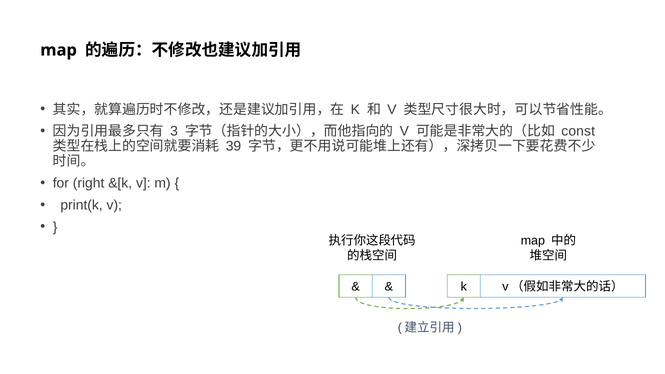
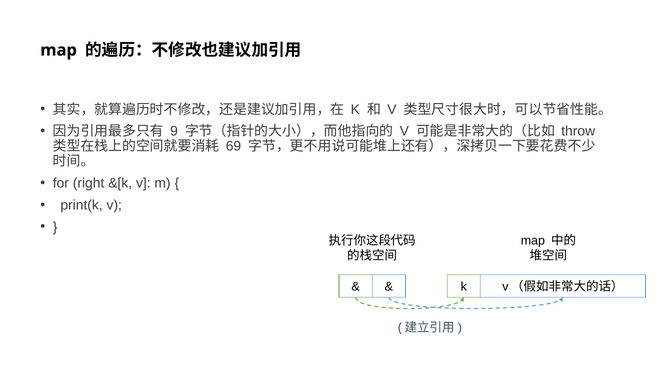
3: 3 -> 9
const: const -> throw
39: 39 -> 69
